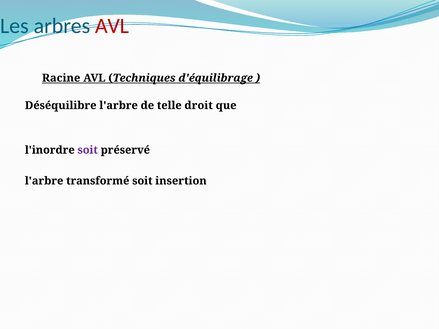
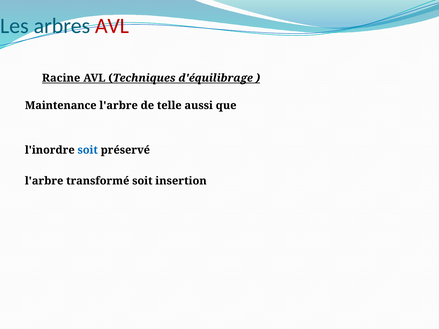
Déséquilibre: Déséquilibre -> Maintenance
droit: droit -> aussi
soit at (88, 150) colour: purple -> blue
